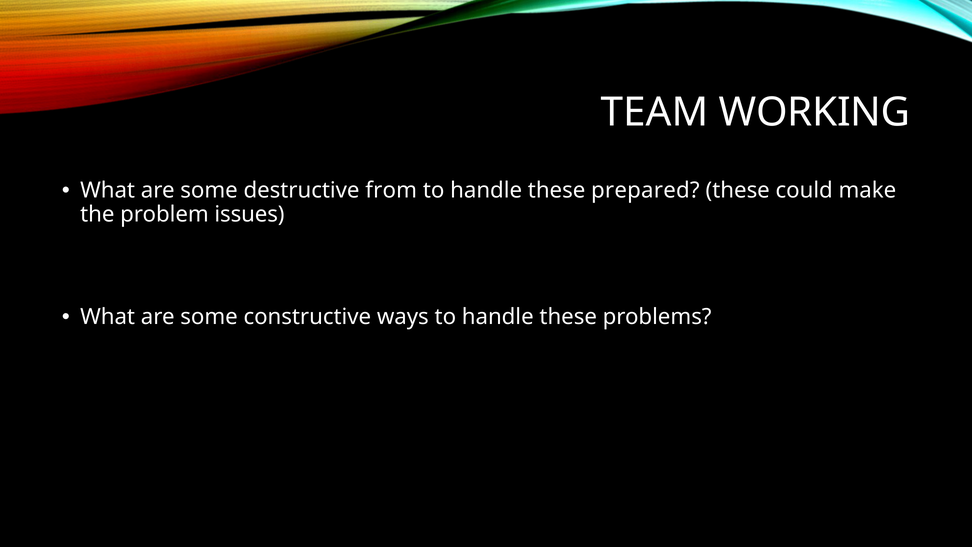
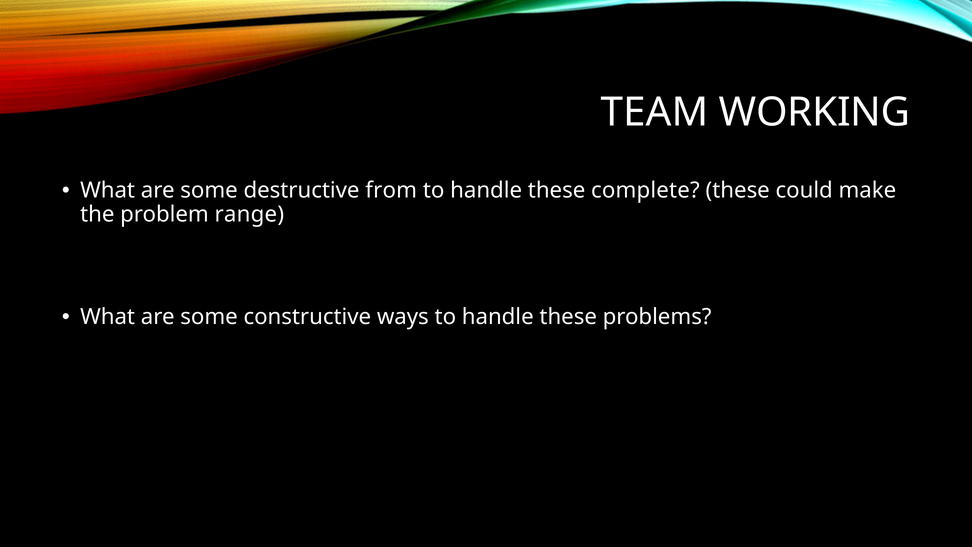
prepared: prepared -> complete
issues: issues -> range
